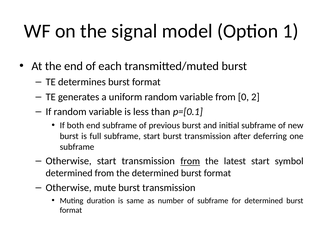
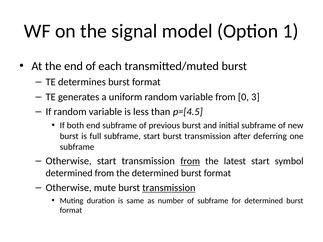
2: 2 -> 3
p=[0.1: p=[0.1 -> p=[4.5
transmission at (169, 188) underline: none -> present
